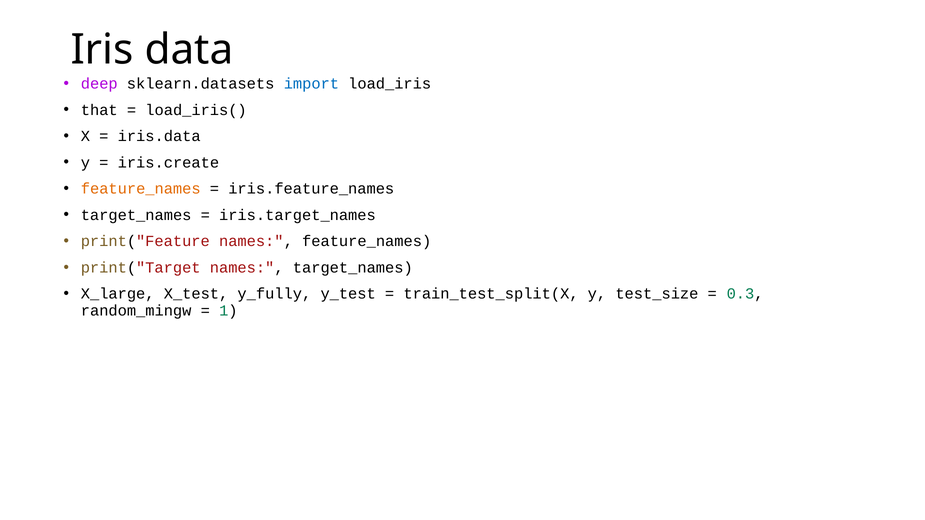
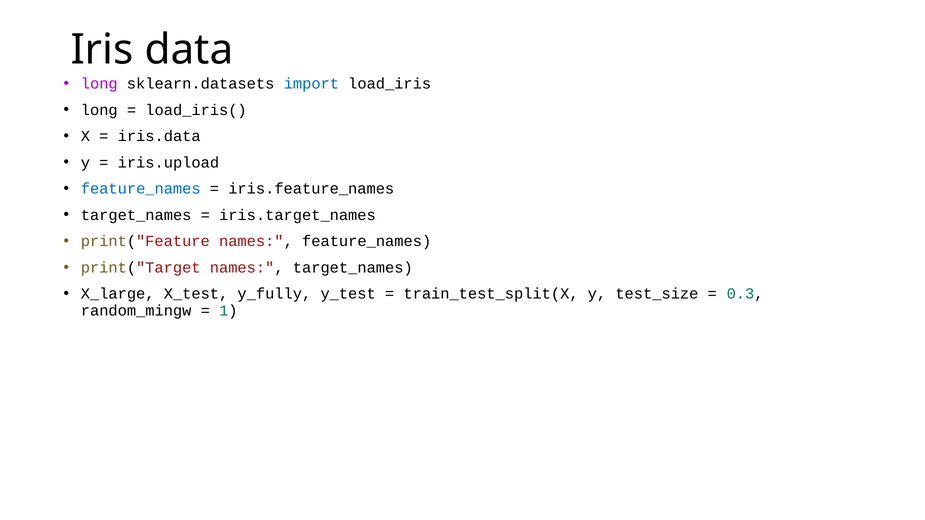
deep at (99, 84): deep -> long
that at (99, 110): that -> long
iris.create: iris.create -> iris.upload
feature_names at (141, 189) colour: orange -> blue
